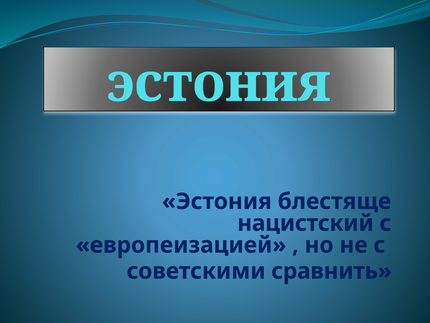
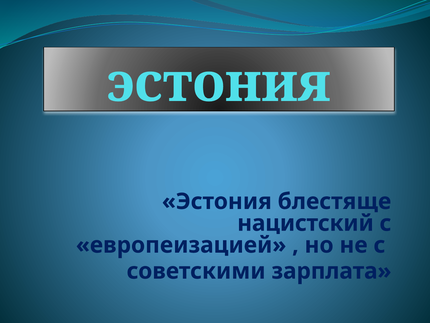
сравнить: сравнить -> зарплата
